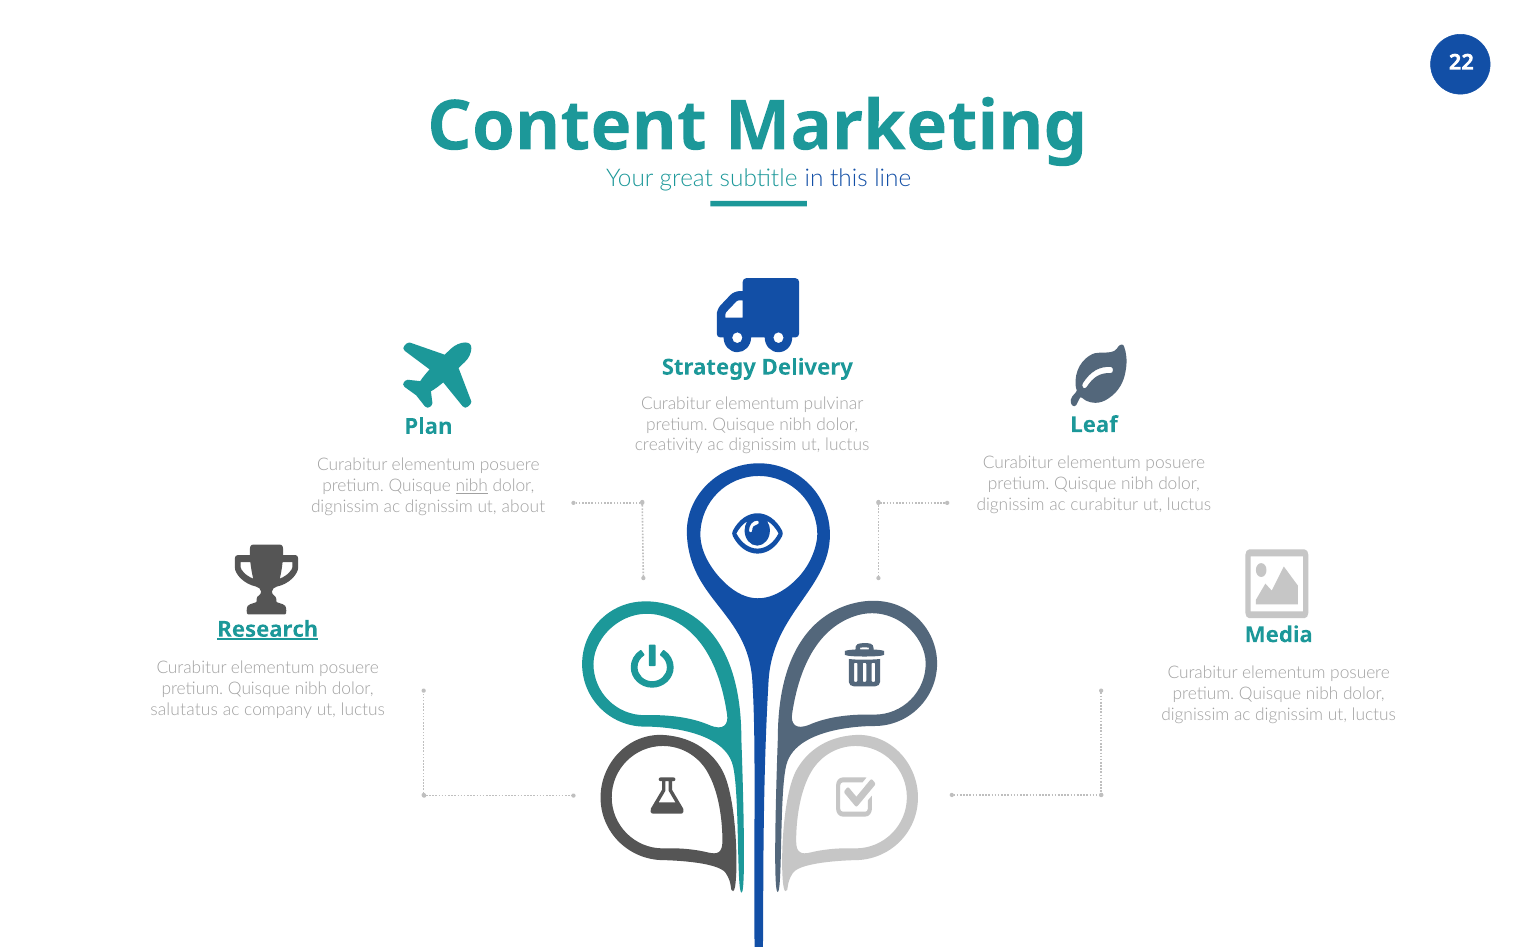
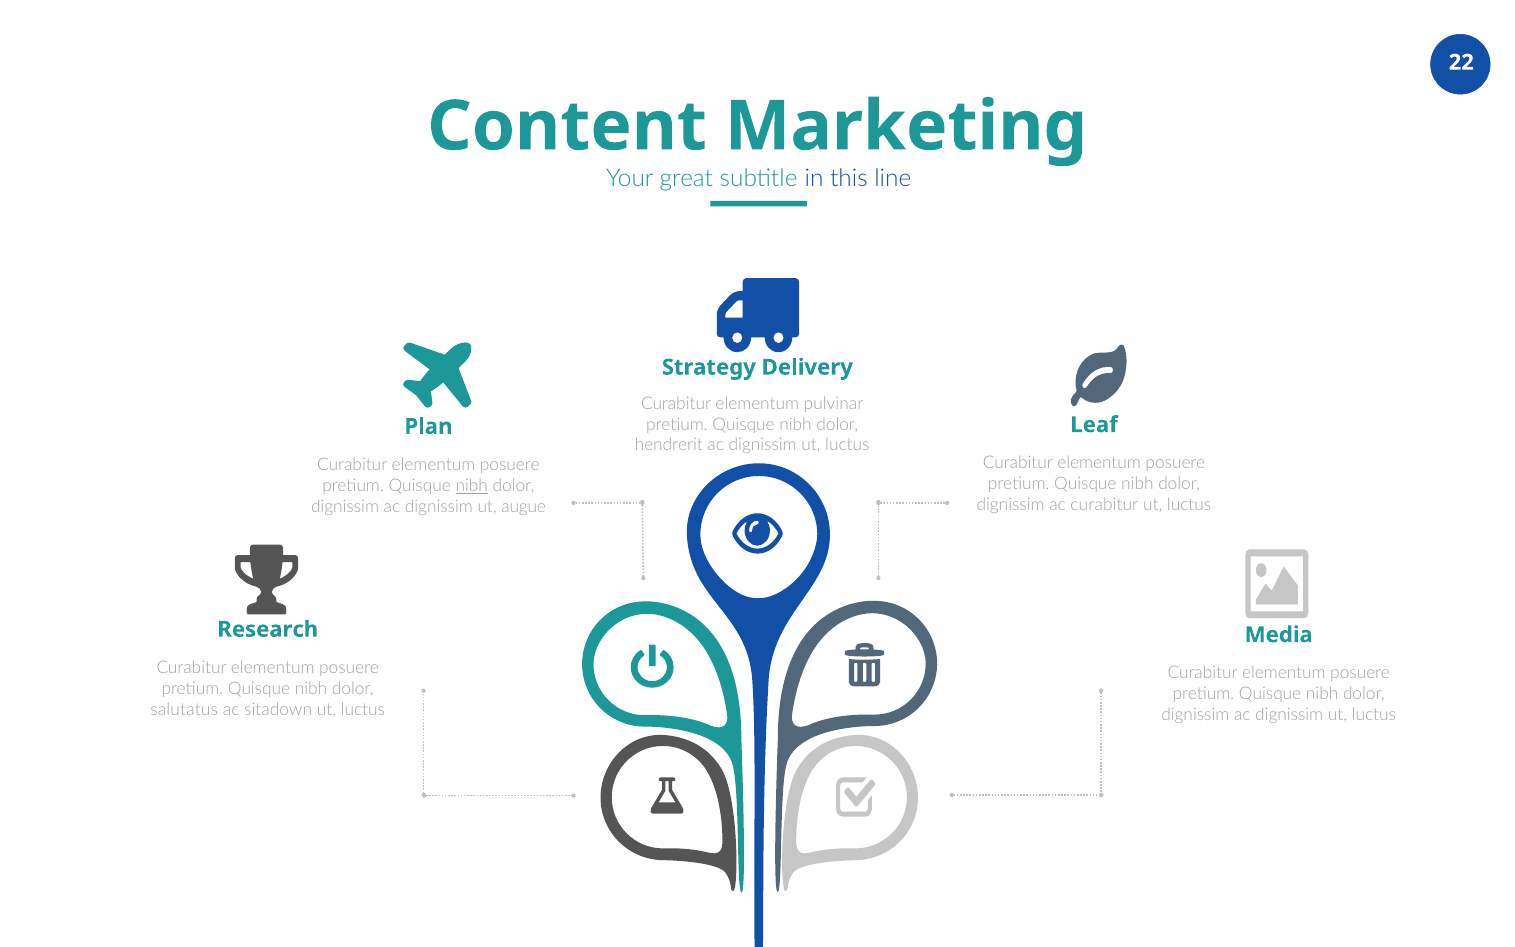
creativity: creativity -> hendrerit
about: about -> augue
Research underline: present -> none
company: company -> sitadown
